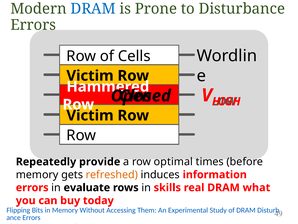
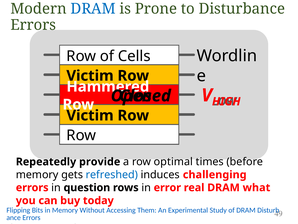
refreshed colour: orange -> blue
information: information -> challenging
evaluate: evaluate -> question
skills: skills -> error
